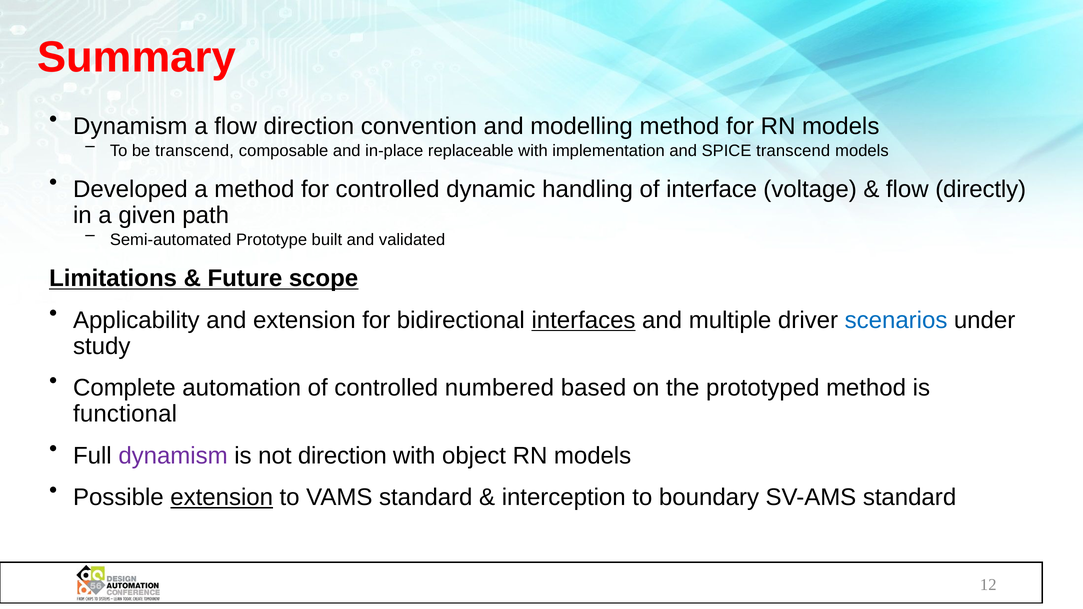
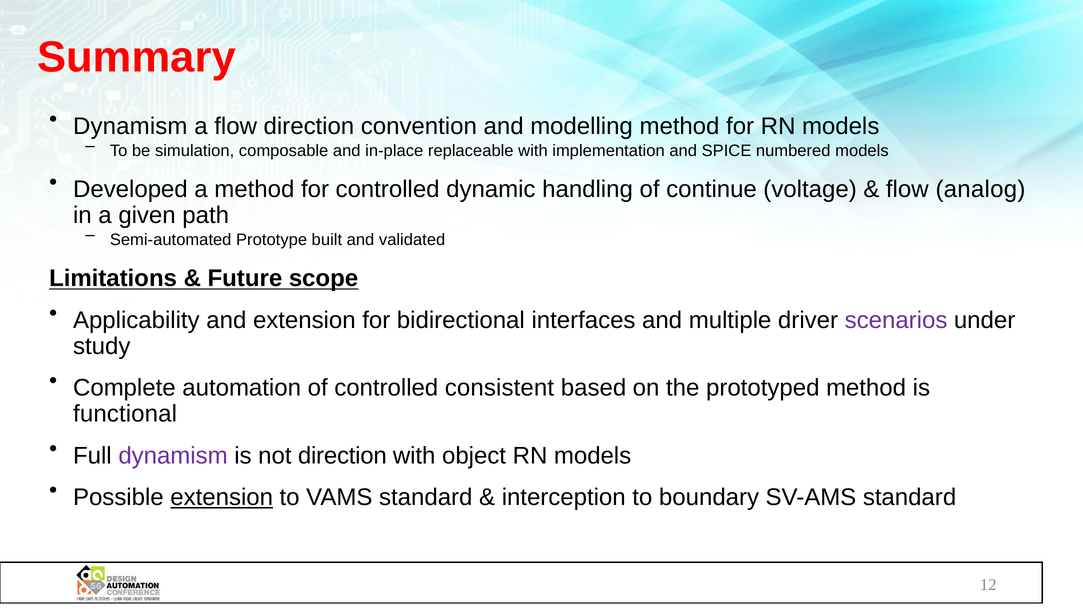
be transcend: transcend -> simulation
SPICE transcend: transcend -> numbered
interface: interface -> continue
directly: directly -> analog
interfaces underline: present -> none
scenarios colour: blue -> purple
numbered: numbered -> consistent
